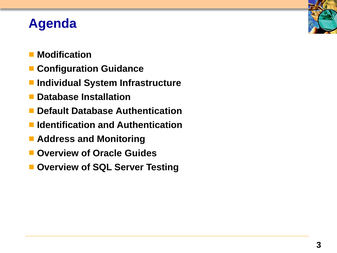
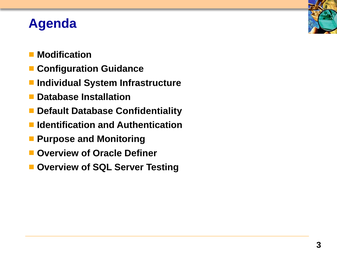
Database Authentication: Authentication -> Confidentiality
Address: Address -> Purpose
Guides: Guides -> Definer
